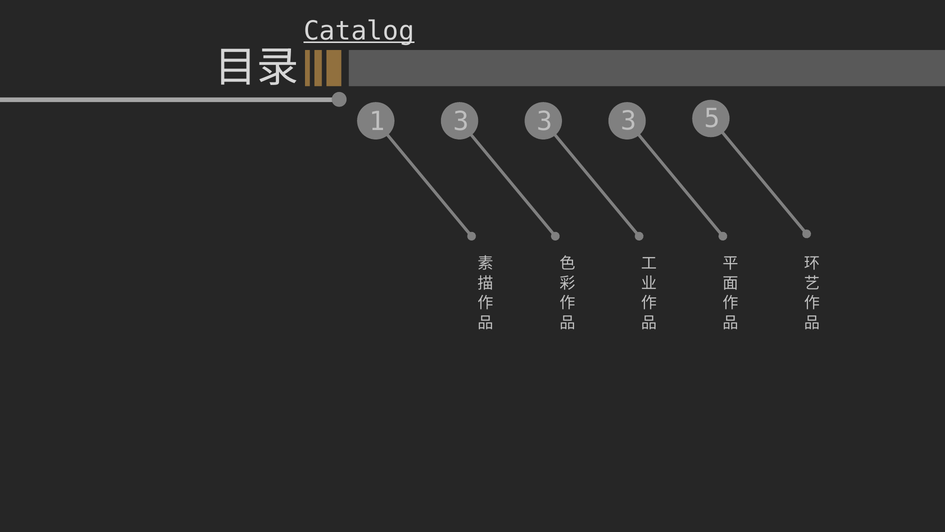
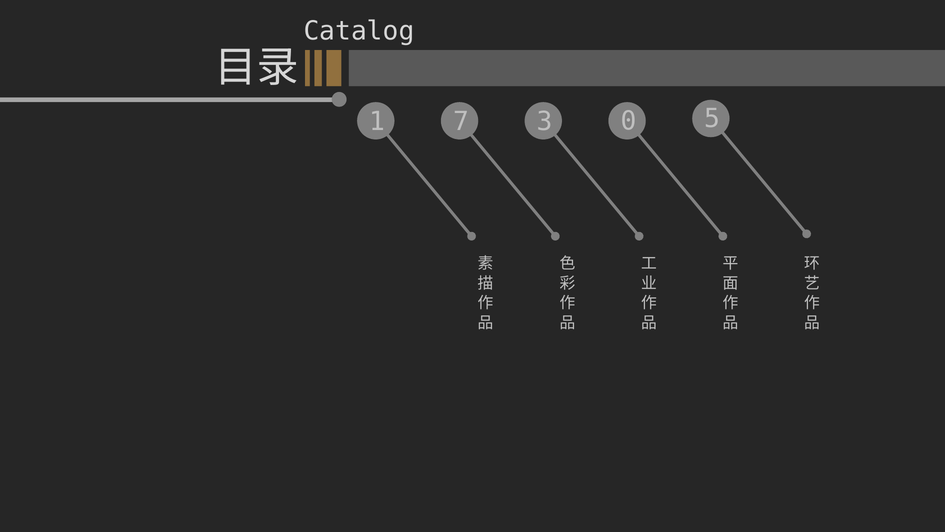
Catalog underline: present -> none
1 3: 3 -> 7
3 at (628, 121): 3 -> 0
